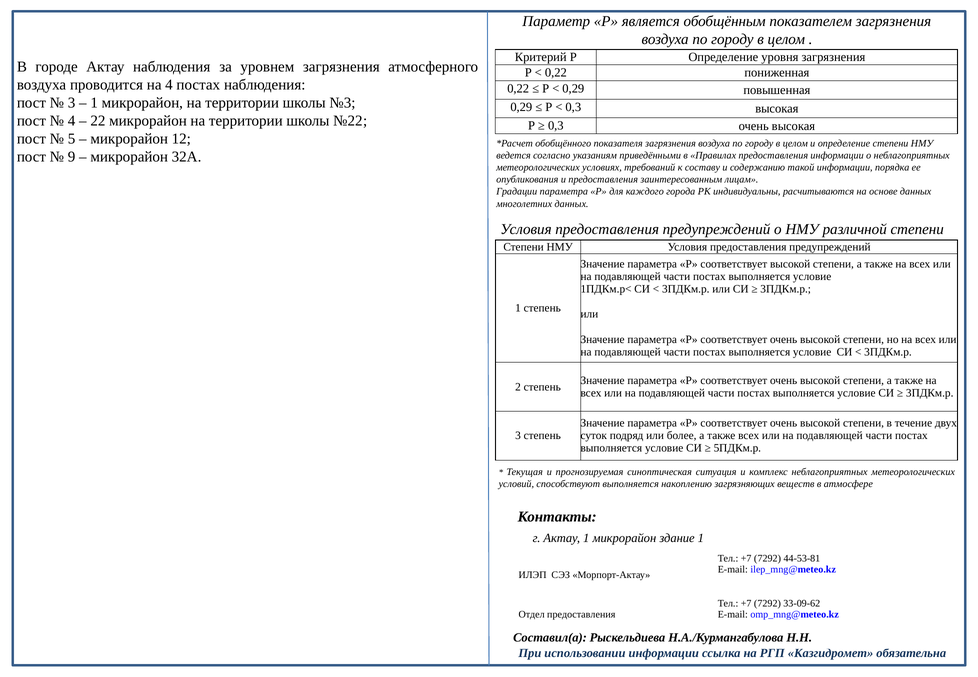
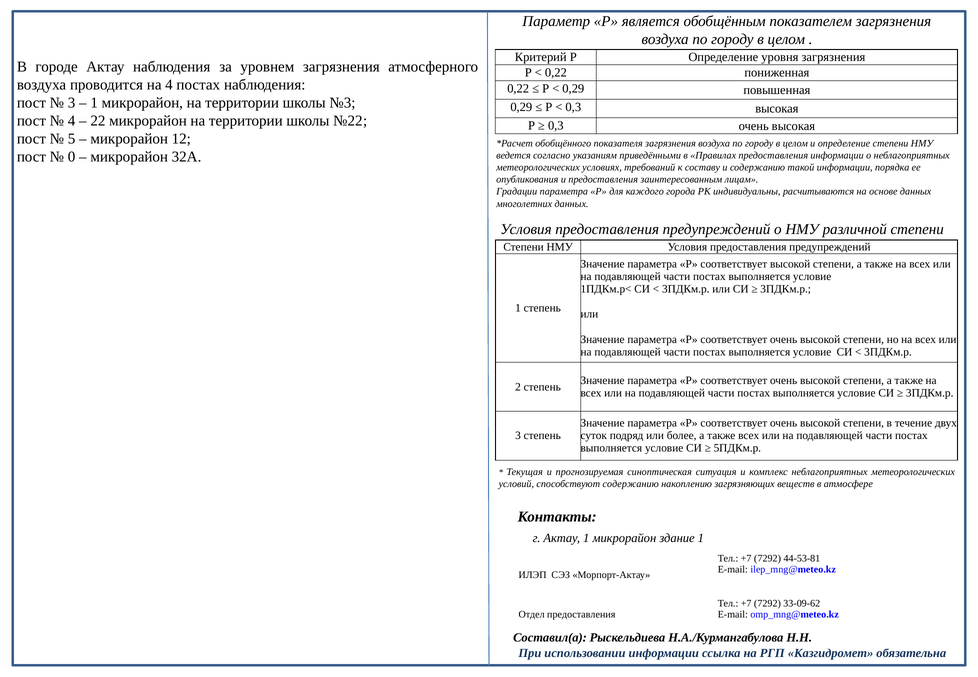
9: 9 -> 0
способствуют выполняется: выполняется -> содержанию
